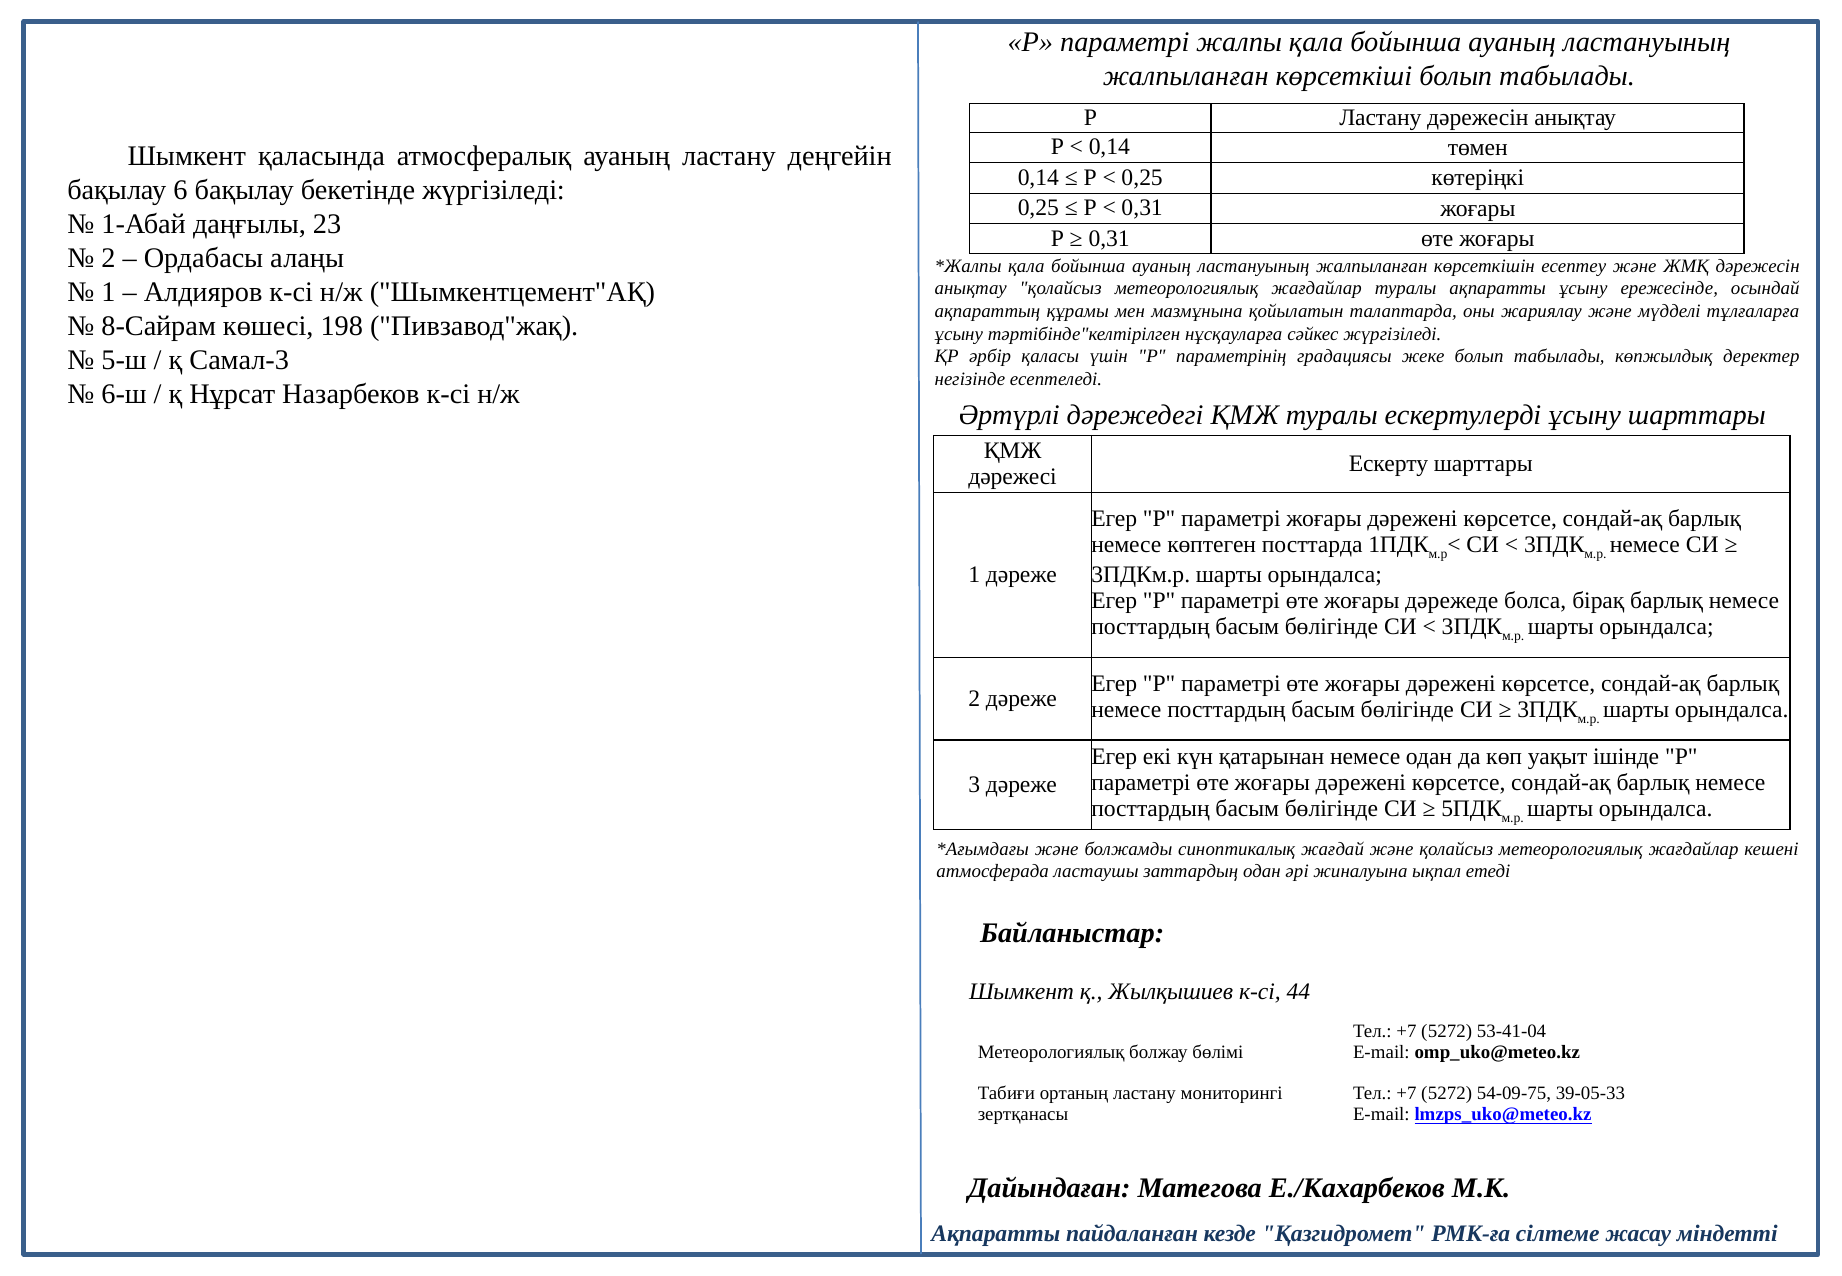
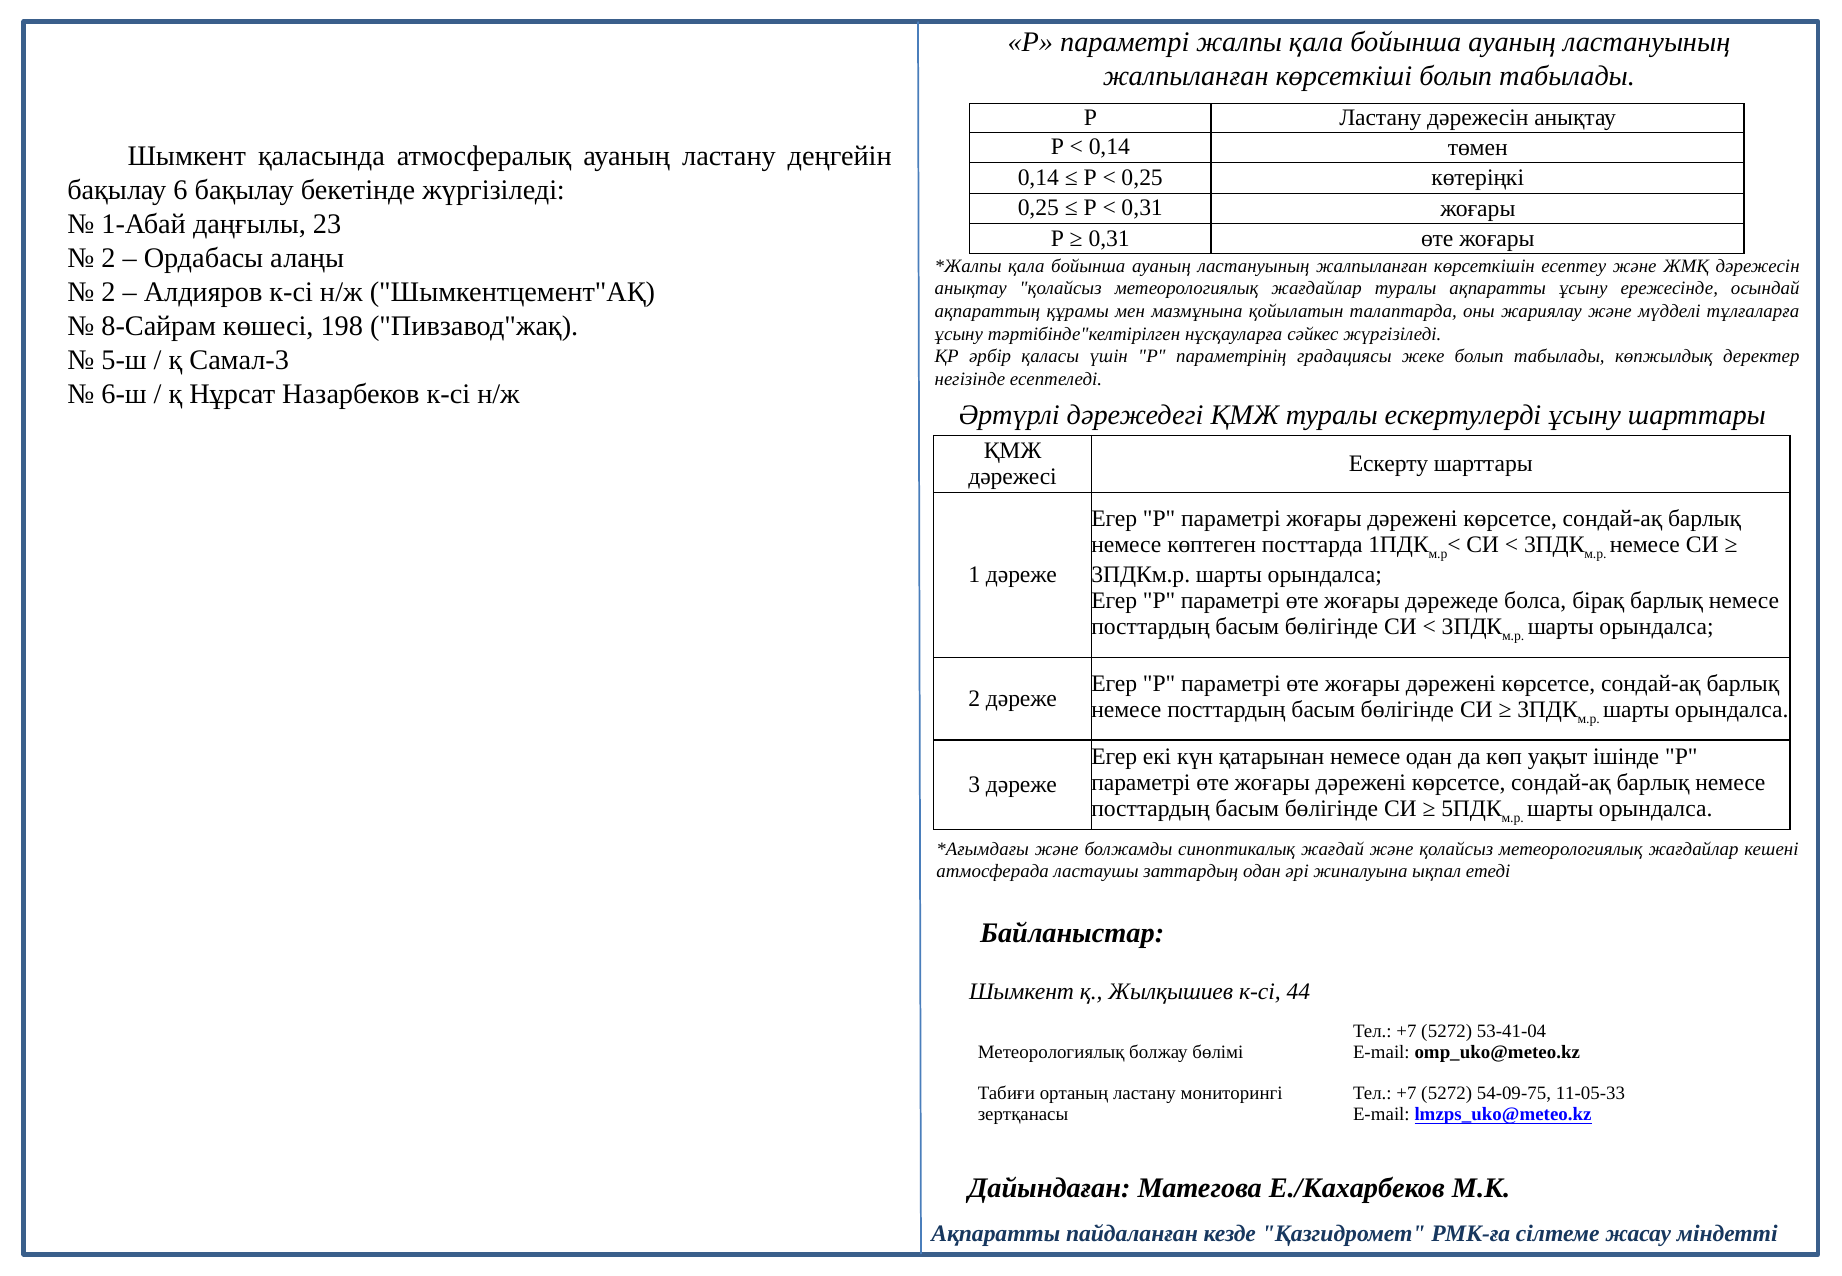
1 at (108, 292): 1 -> 2
39-05-33: 39-05-33 -> 11-05-33
